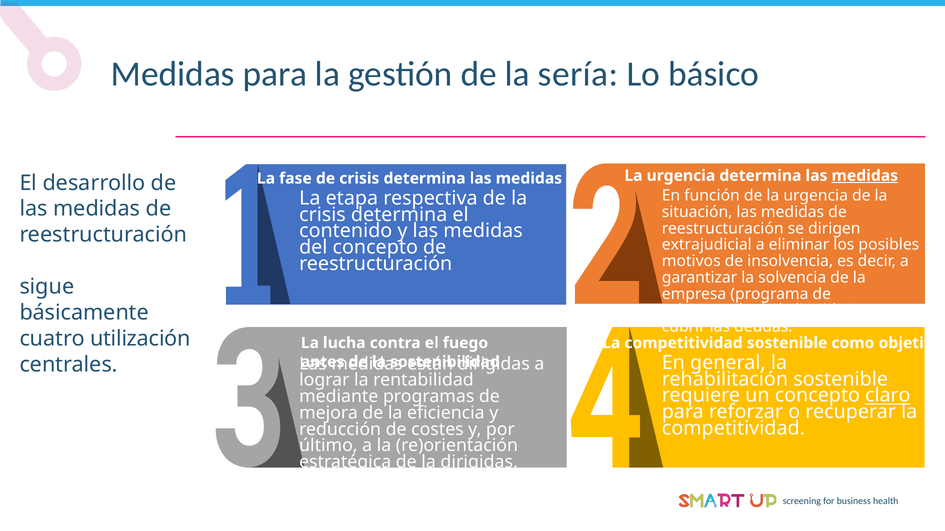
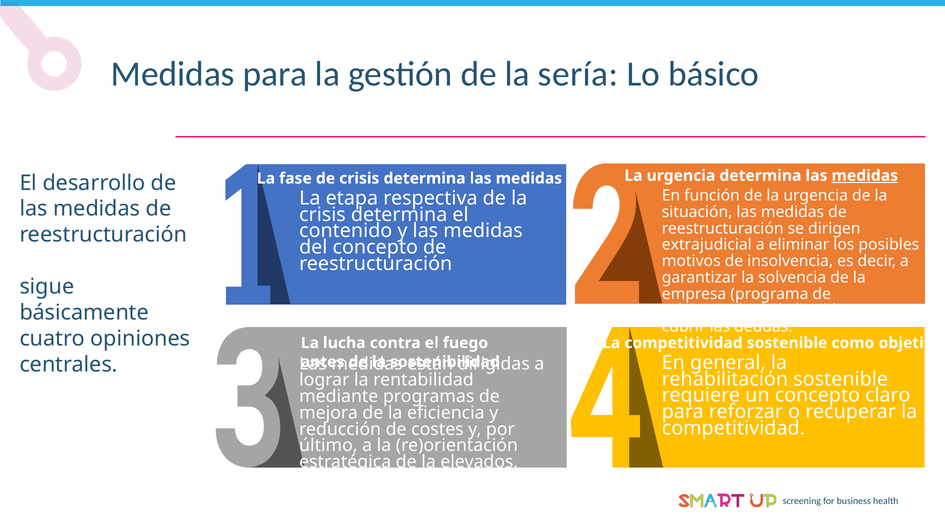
utilización: utilización -> opiniones
claro underline: present -> none
la dirigidas: dirigidas -> elevados
